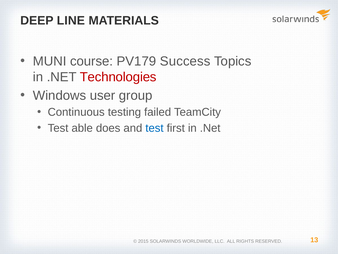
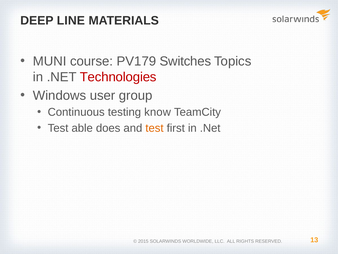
Success: Success -> Switches
failed: failed -> know
test at (154, 128) colour: blue -> orange
